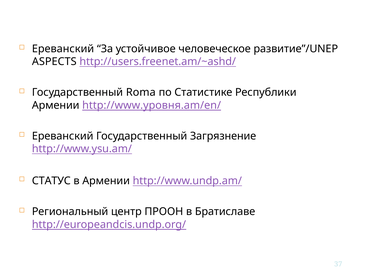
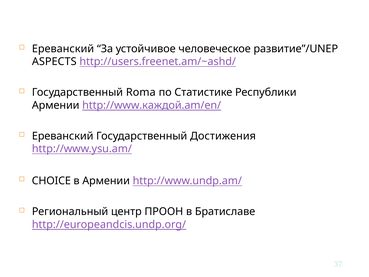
http://www.уровня.am/en/: http://www.уровня.am/en/ -> http://www.каждой.am/en/
Загрязнение: Загрязнение -> Достижения
СТАТУС: СТАТУС -> CHOICE
